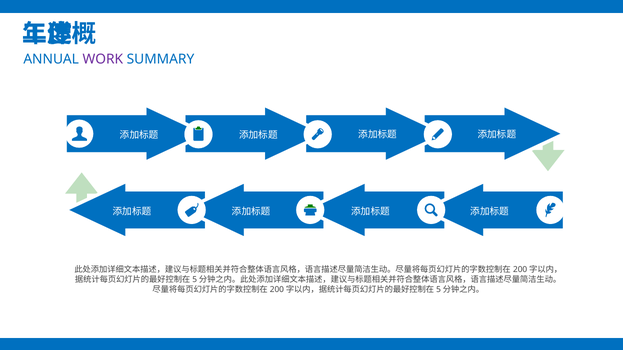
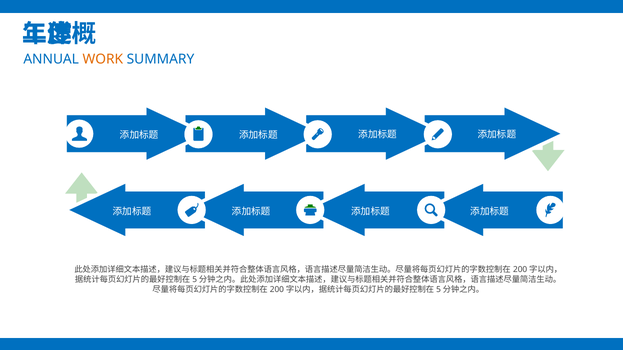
WORK colour: purple -> orange
